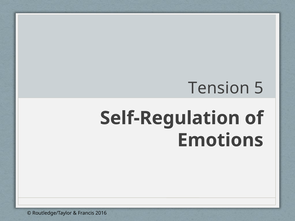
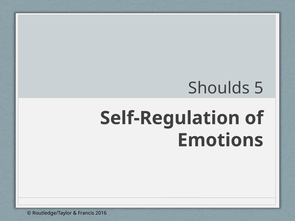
Tension: Tension -> Shoulds
